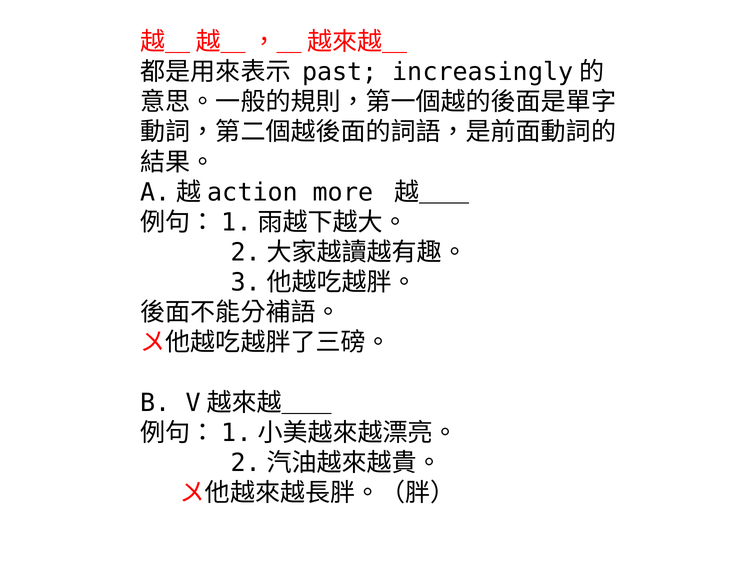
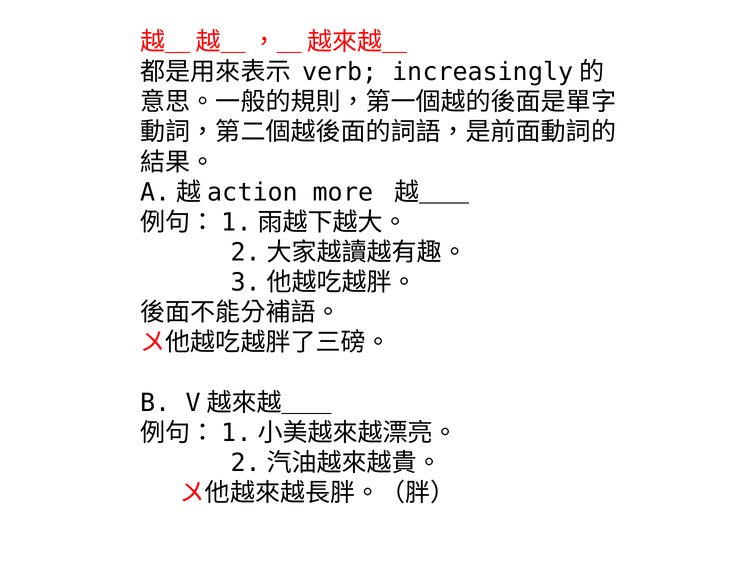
past: past -> verb
